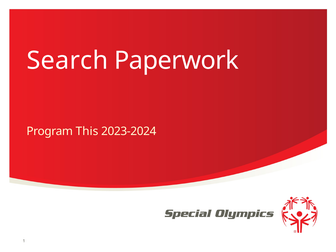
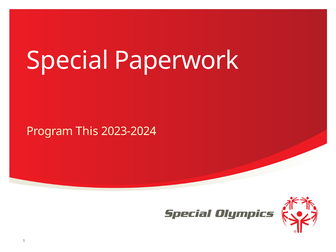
Search: Search -> Special
